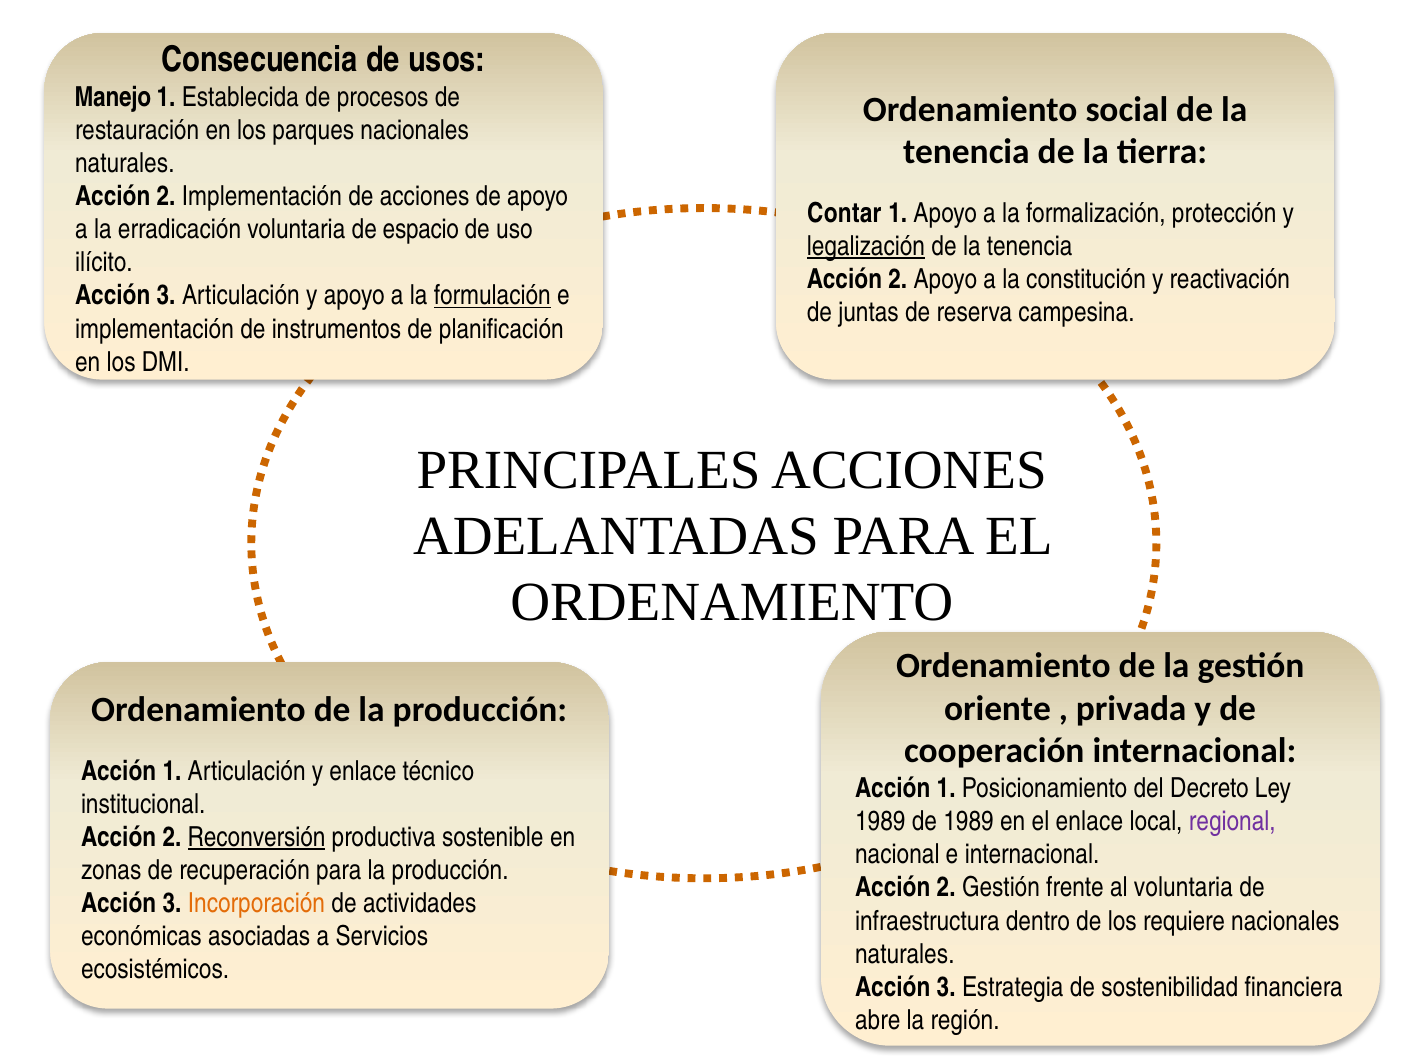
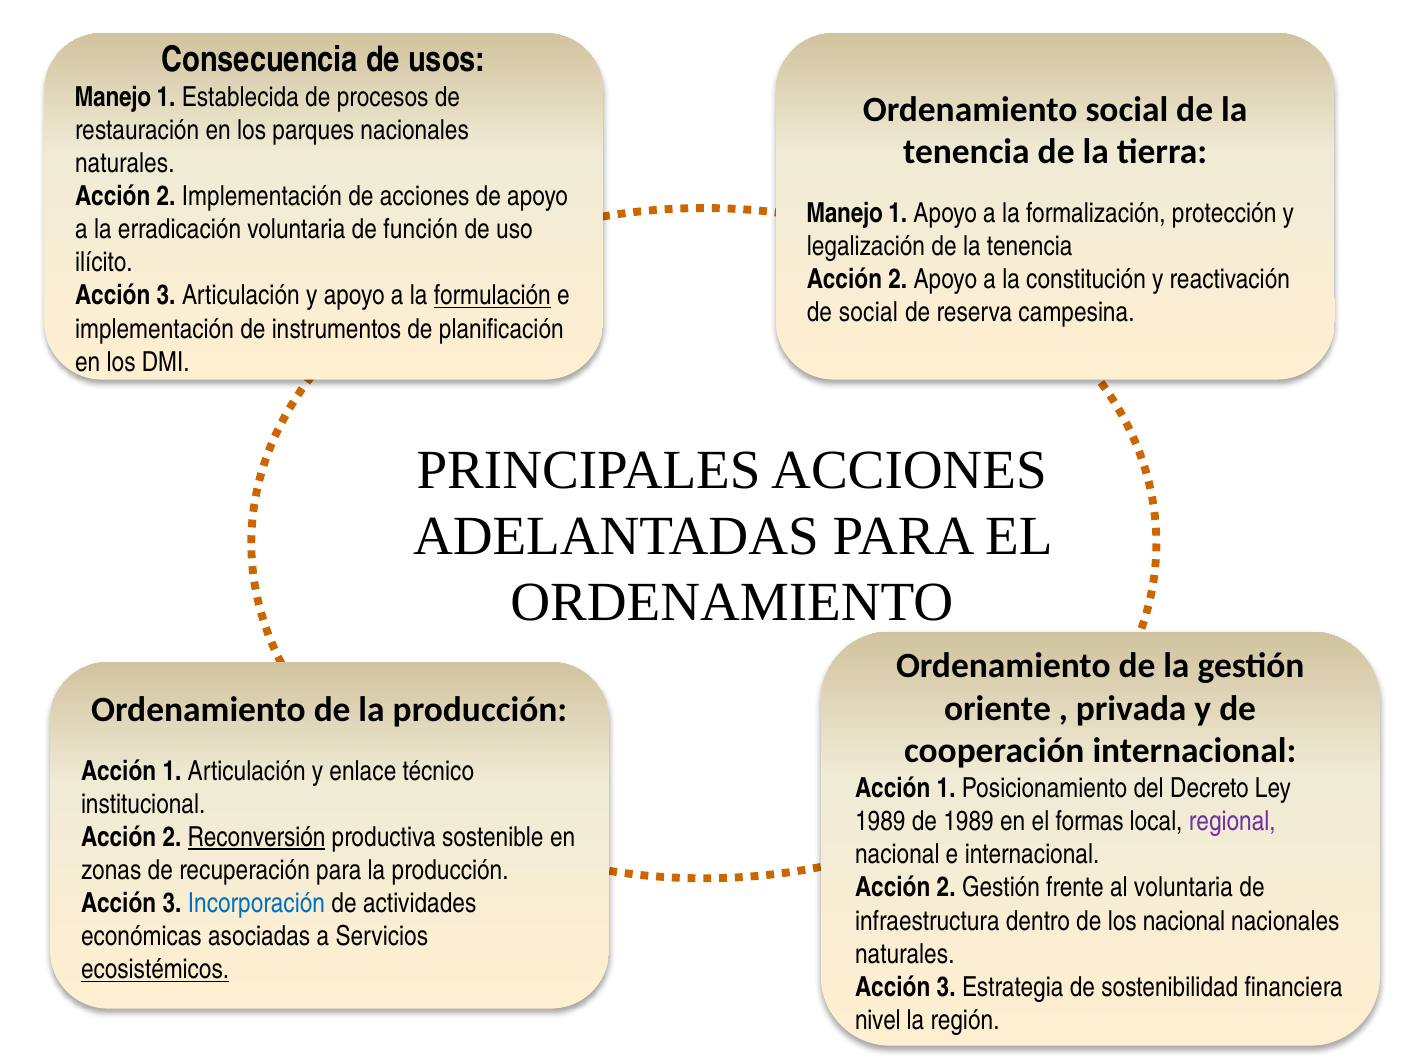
Contar at (844, 213): Contar -> Manejo
espacio: espacio -> función
legalización underline: present -> none
de juntas: juntas -> social
el enlace: enlace -> formas
Incorporación colour: orange -> blue
los requiere: requiere -> nacional
ecosistémicos underline: none -> present
abre: abre -> nivel
